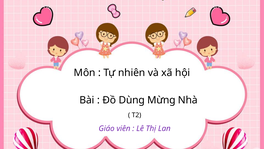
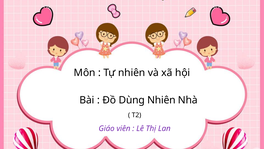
Dùng Mừng: Mừng -> Nhiên
